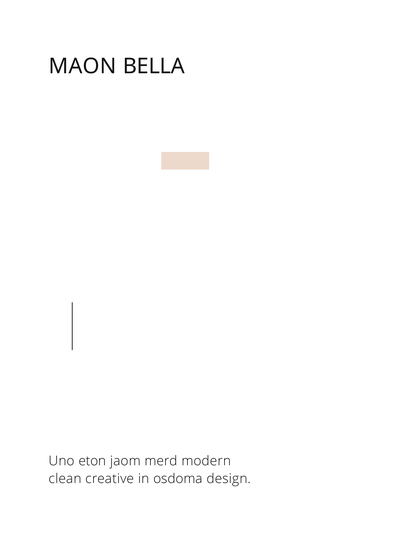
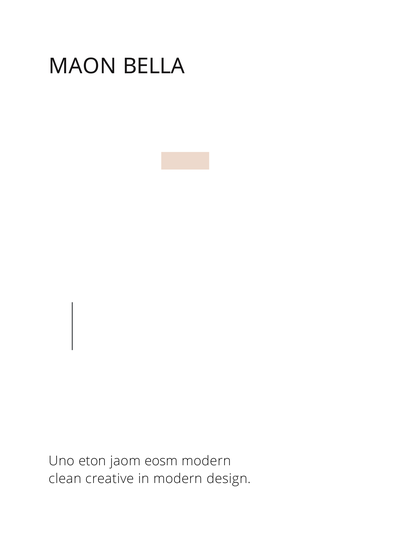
merd: merd -> eosm
in osdoma: osdoma -> modern
